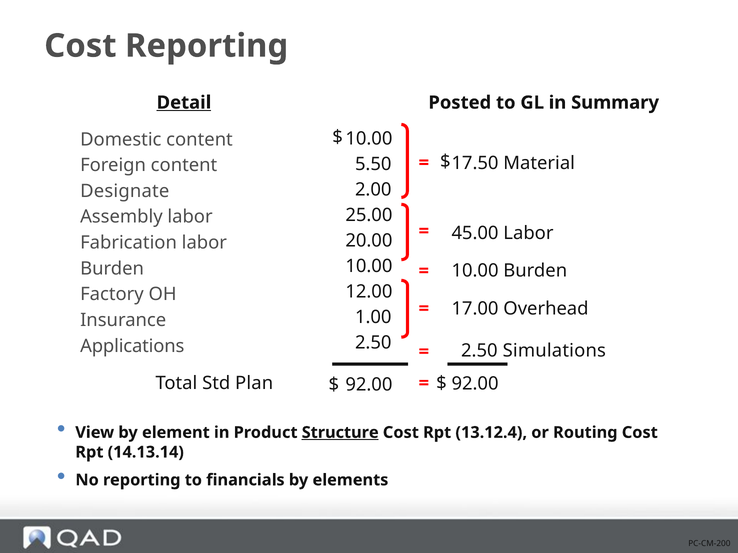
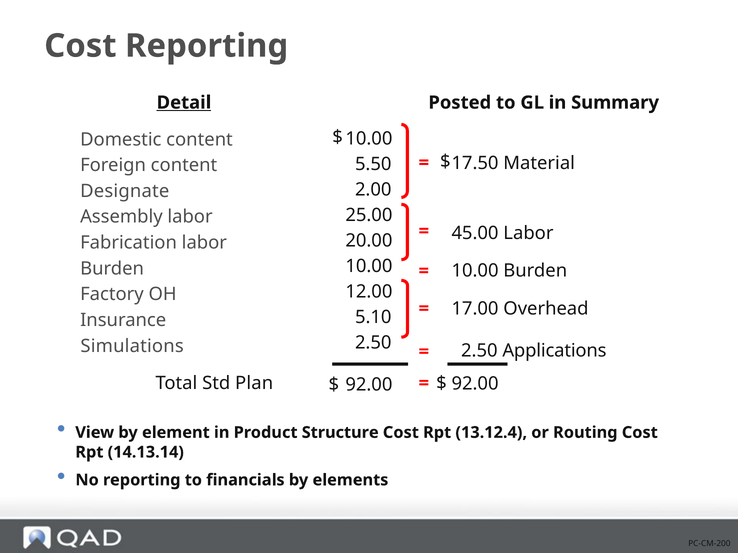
1.00: 1.00 -> 5.10
Applications: Applications -> Simulations
Simulations: Simulations -> Applications
Structure underline: present -> none
